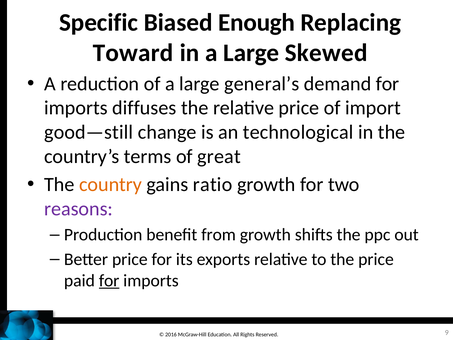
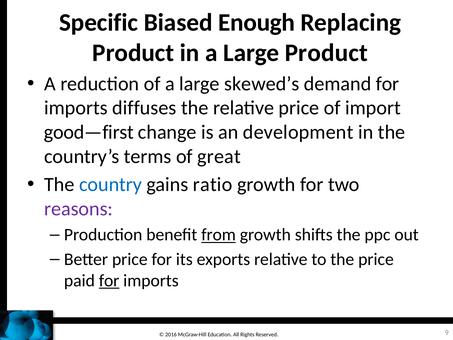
Toward at (133, 53): Toward -> Product
Large Skewed: Skewed -> Product
general’s: general’s -> skewed’s
good—still: good—still -> good—first
technological: technological -> development
country colour: orange -> blue
from underline: none -> present
